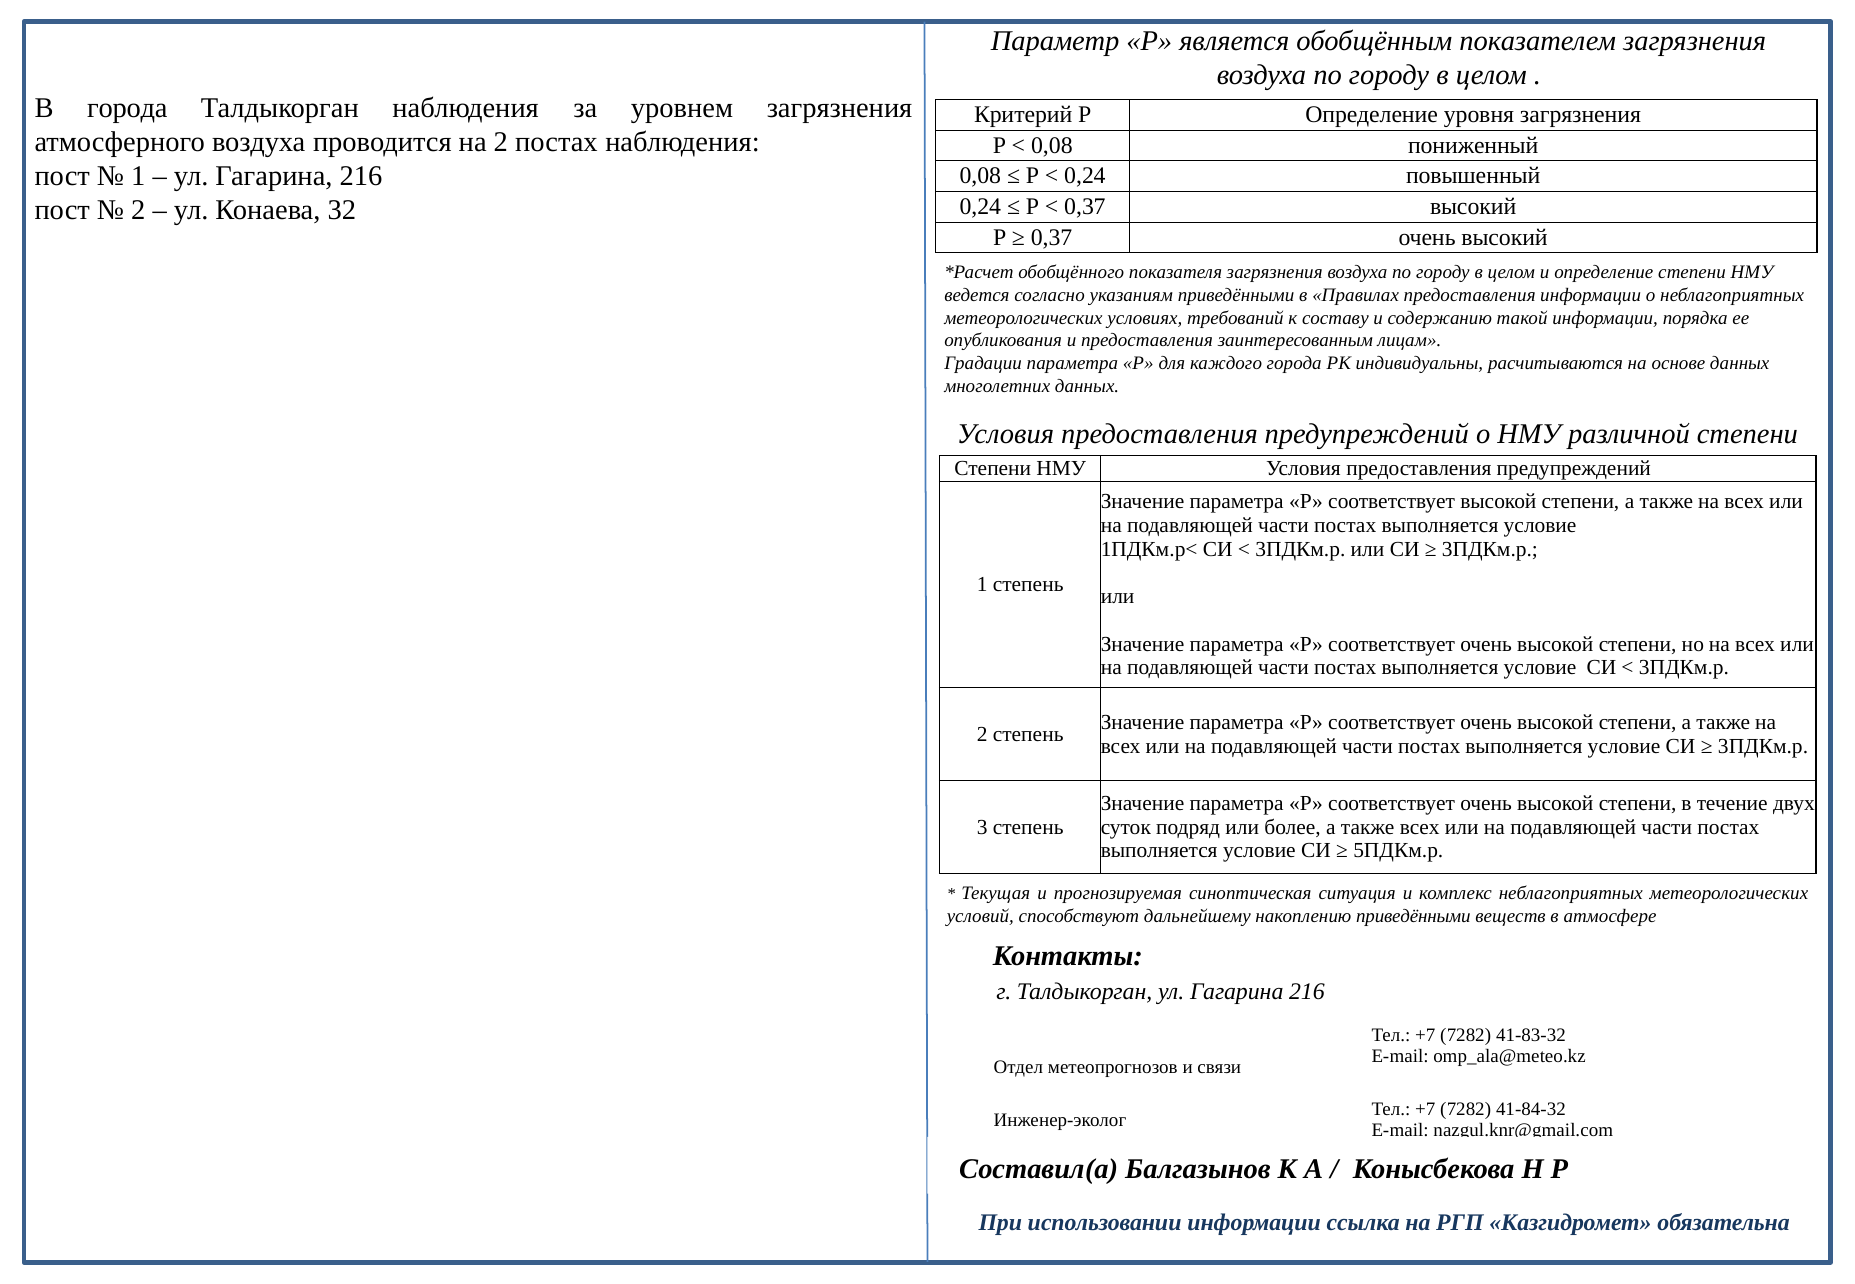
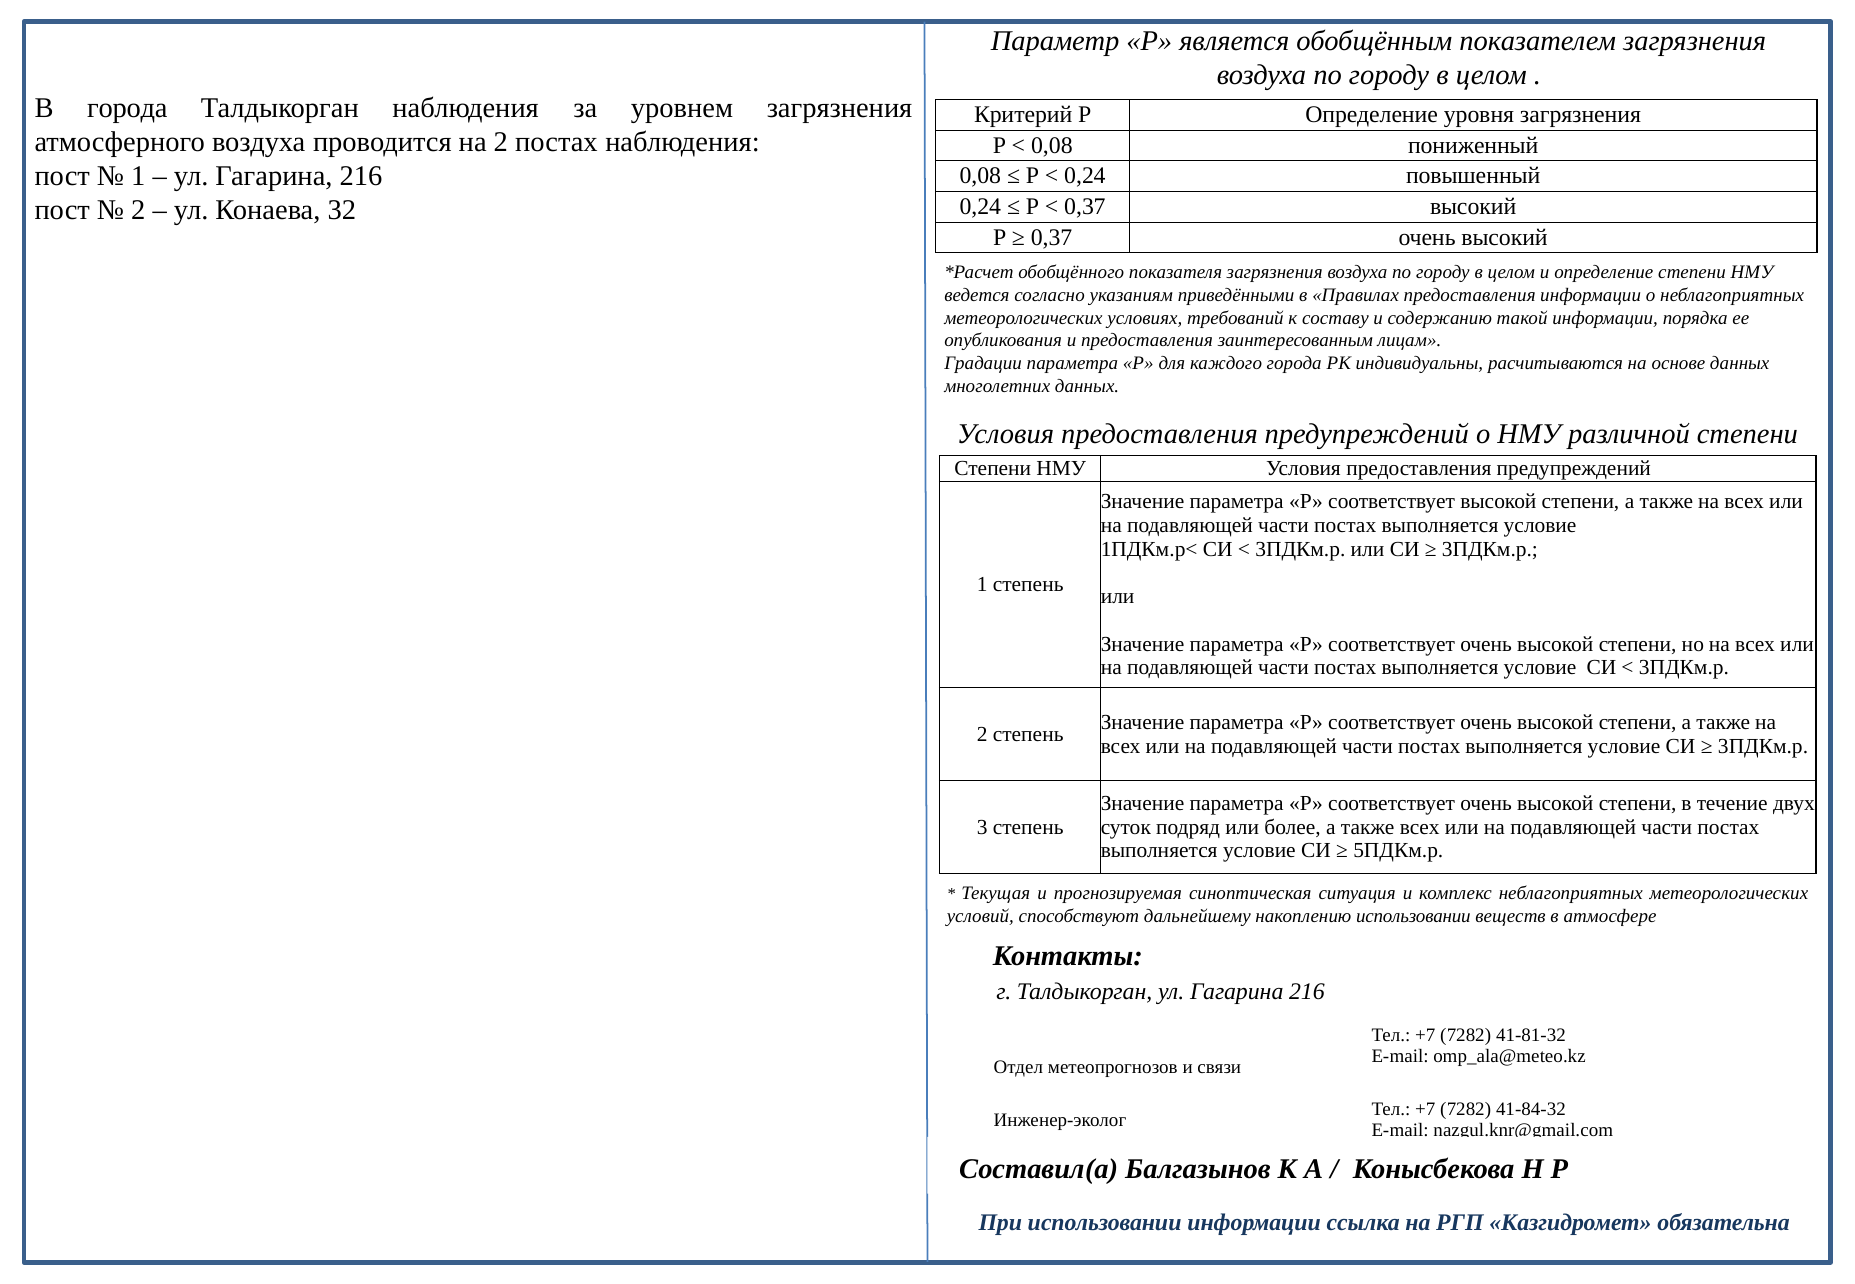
накоплению приведёнными: приведёнными -> использовании
41-83-32: 41-83-32 -> 41-81-32
